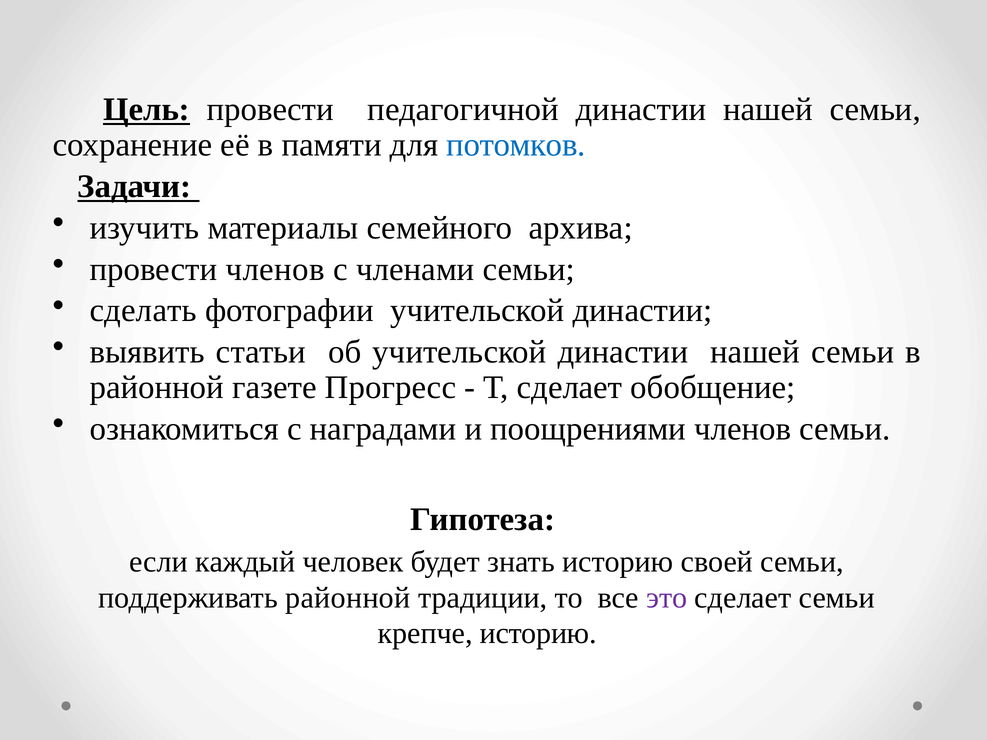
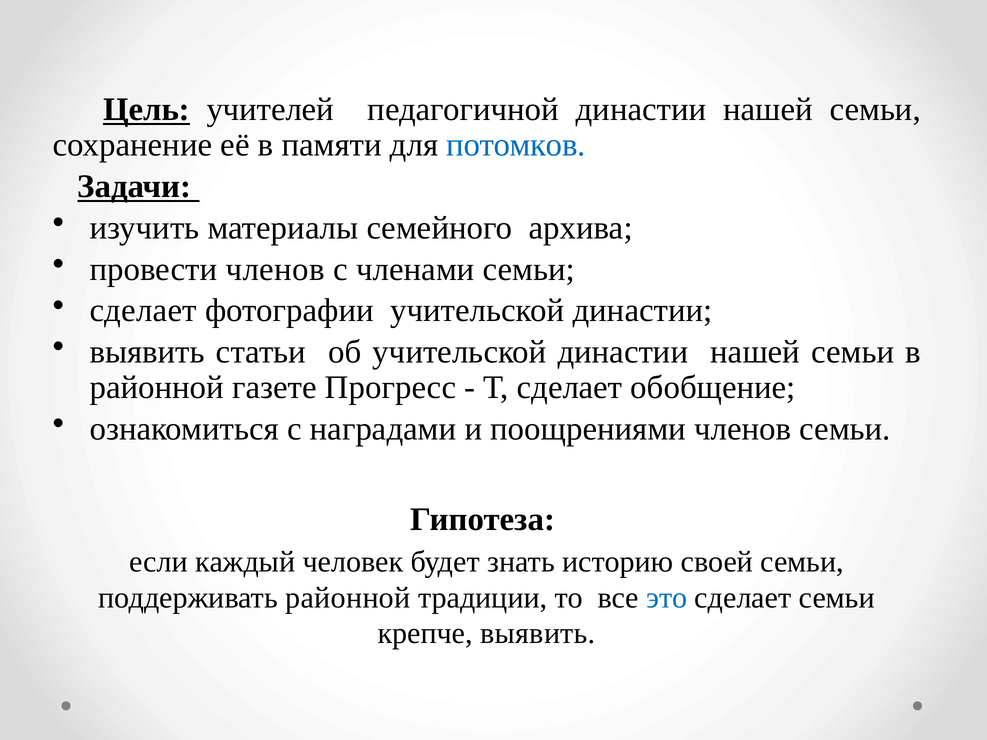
Цель провести: провести -> учителей
сделать at (143, 311): сделать -> сделает
это colour: purple -> blue
крепче историю: историю -> выявить
